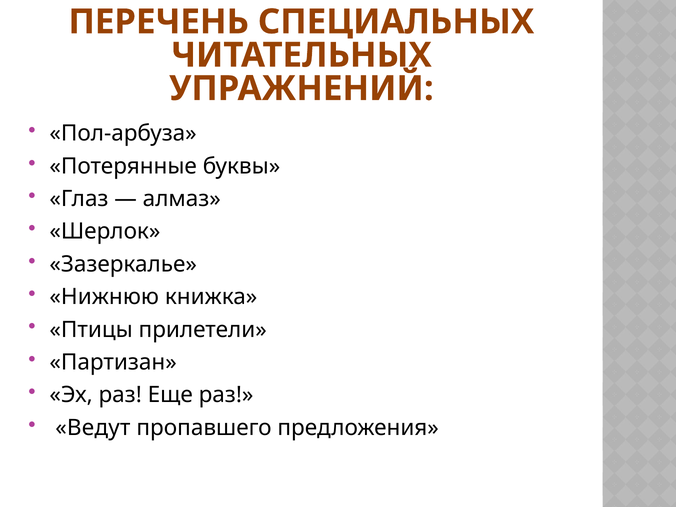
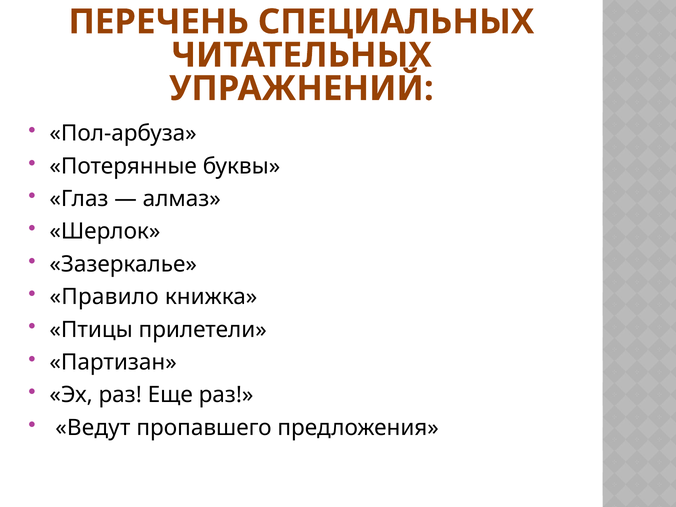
Нижнюю: Нижнюю -> Правило
